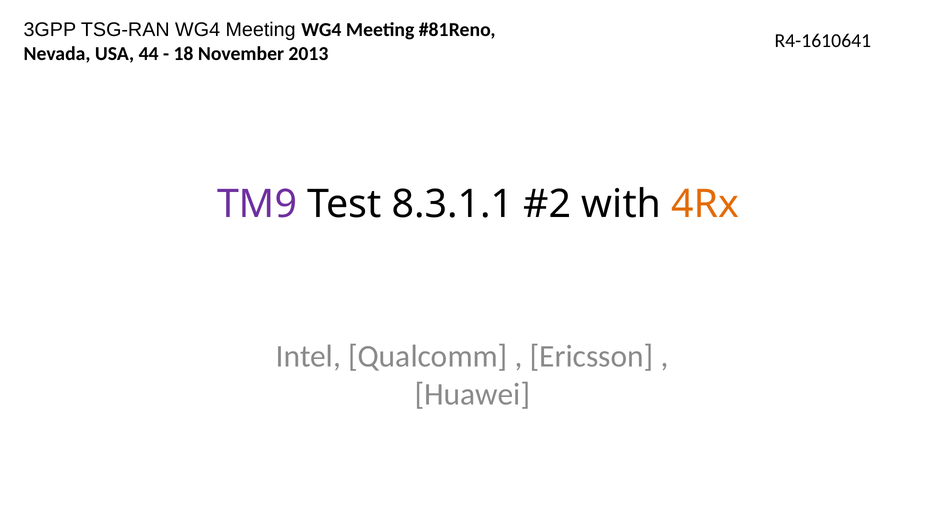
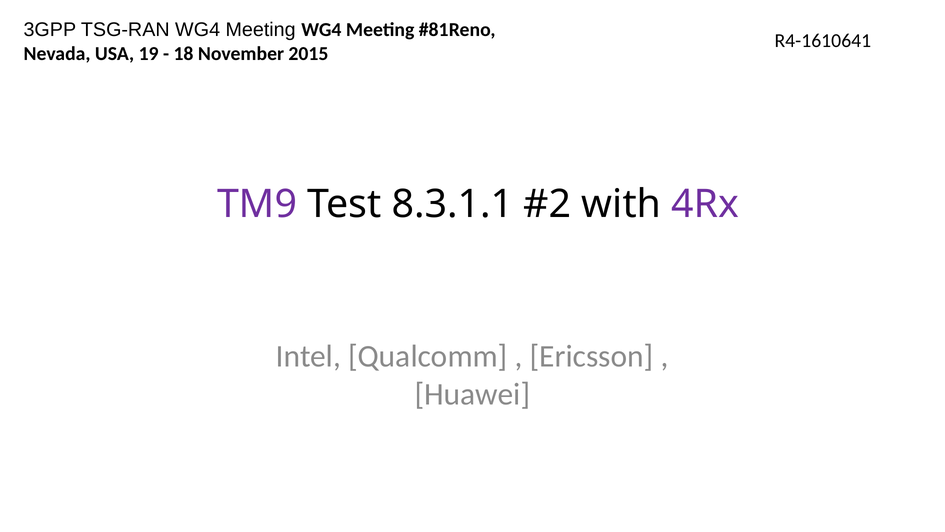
44: 44 -> 19
2013: 2013 -> 2015
4Rx colour: orange -> purple
